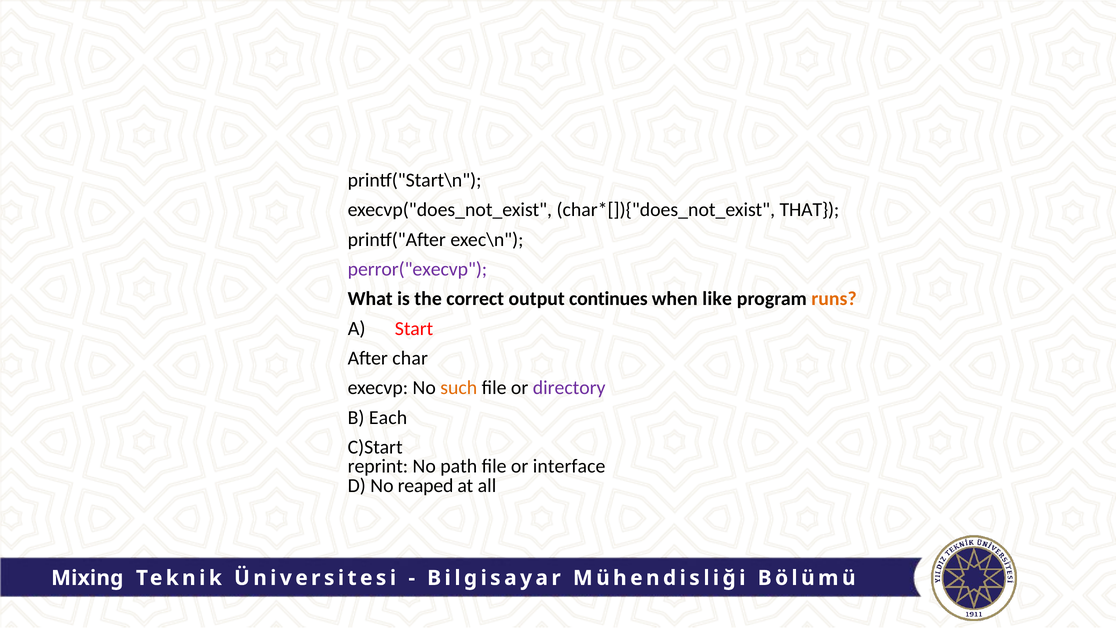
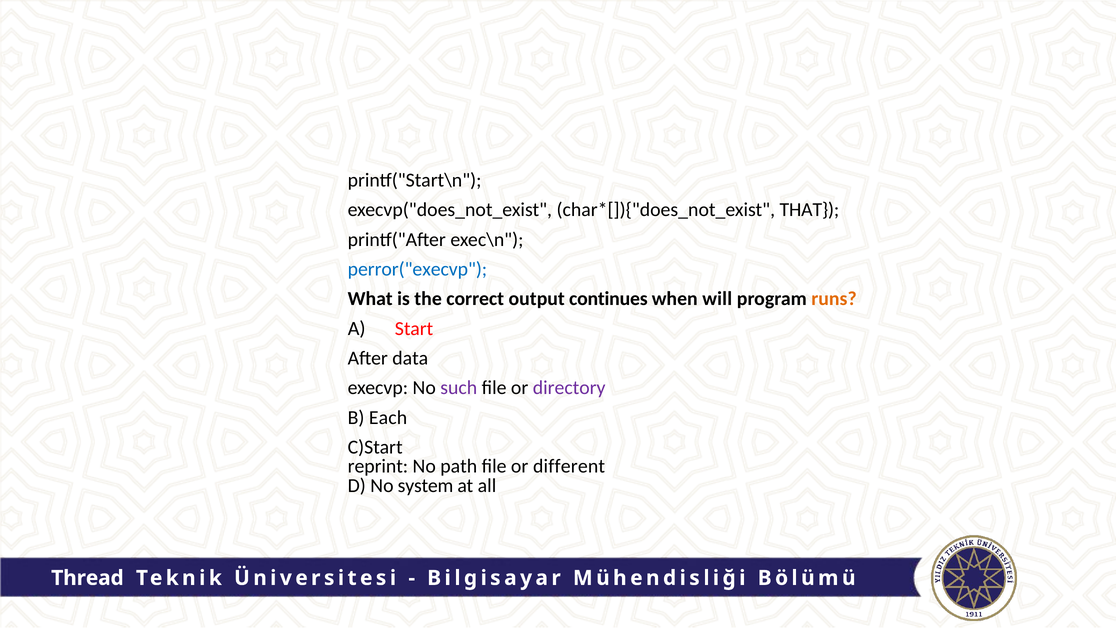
perror("execvp colour: purple -> blue
like: like -> will
char: char -> data
such colour: orange -> purple
interface: interface -> different
reaped: reaped -> system
Mixing: Mixing -> Thread
